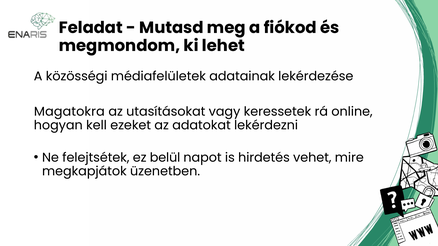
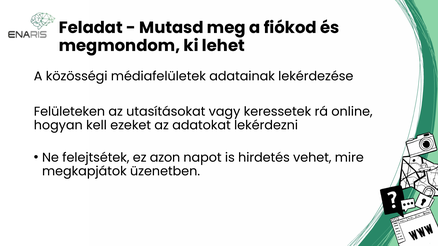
Magatokra: Magatokra -> Felületeken
belül: belül -> azon
